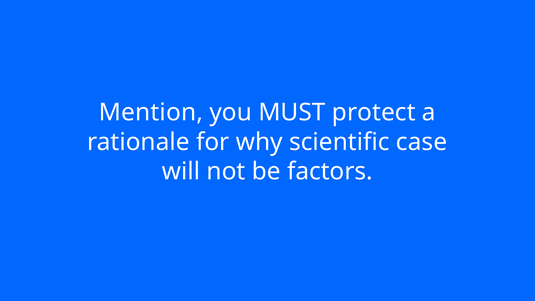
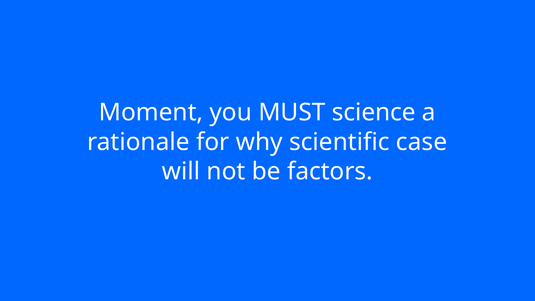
Mention: Mention -> Moment
protect: protect -> science
